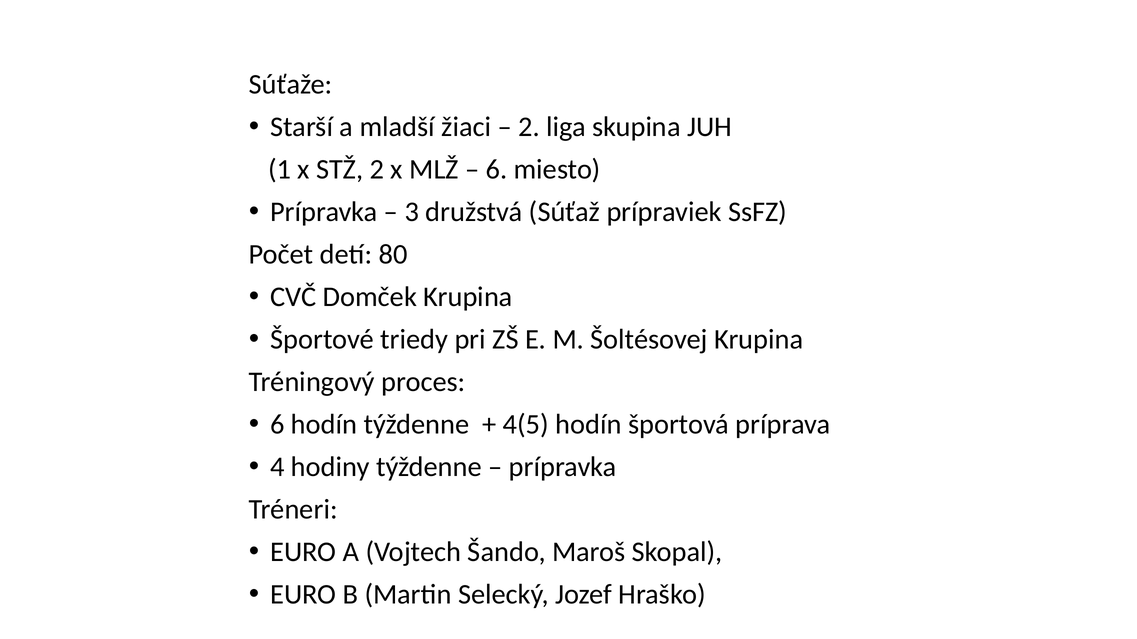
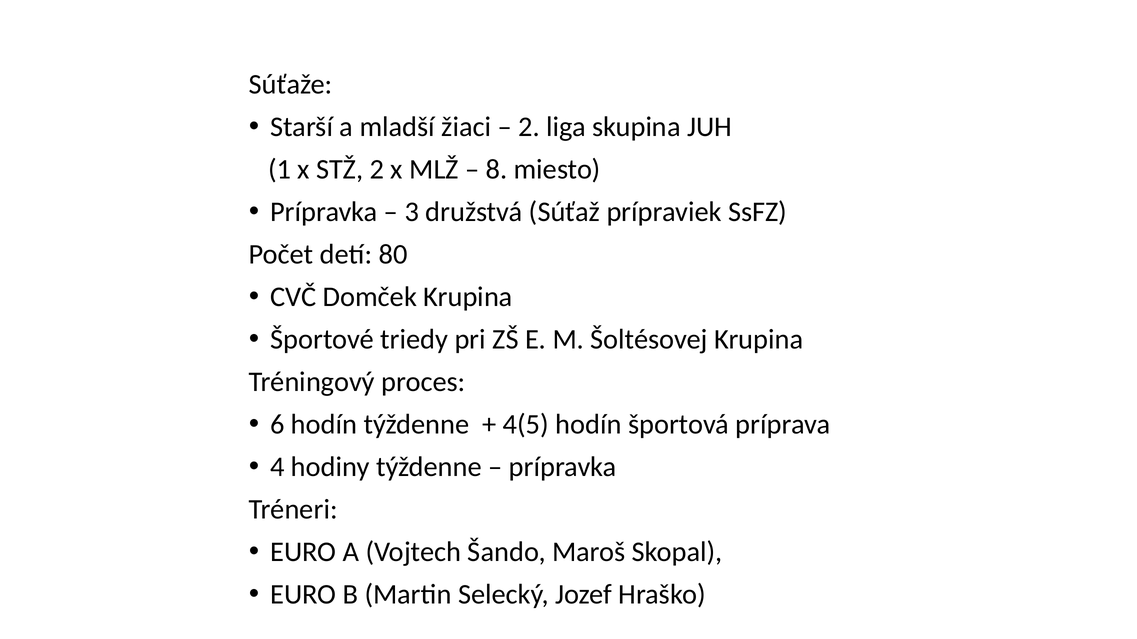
6 at (497, 169): 6 -> 8
